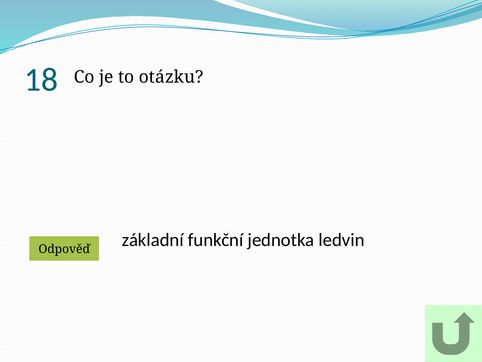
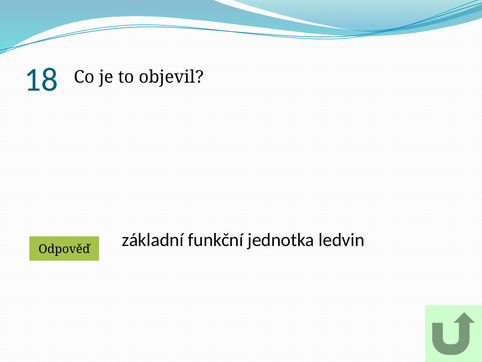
otázku: otázku -> objevil
